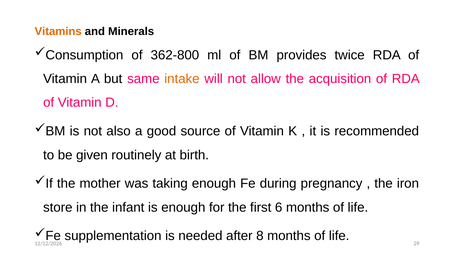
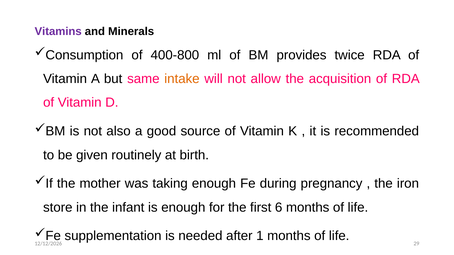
Vitamins colour: orange -> purple
362-800: 362-800 -> 400-800
8: 8 -> 1
